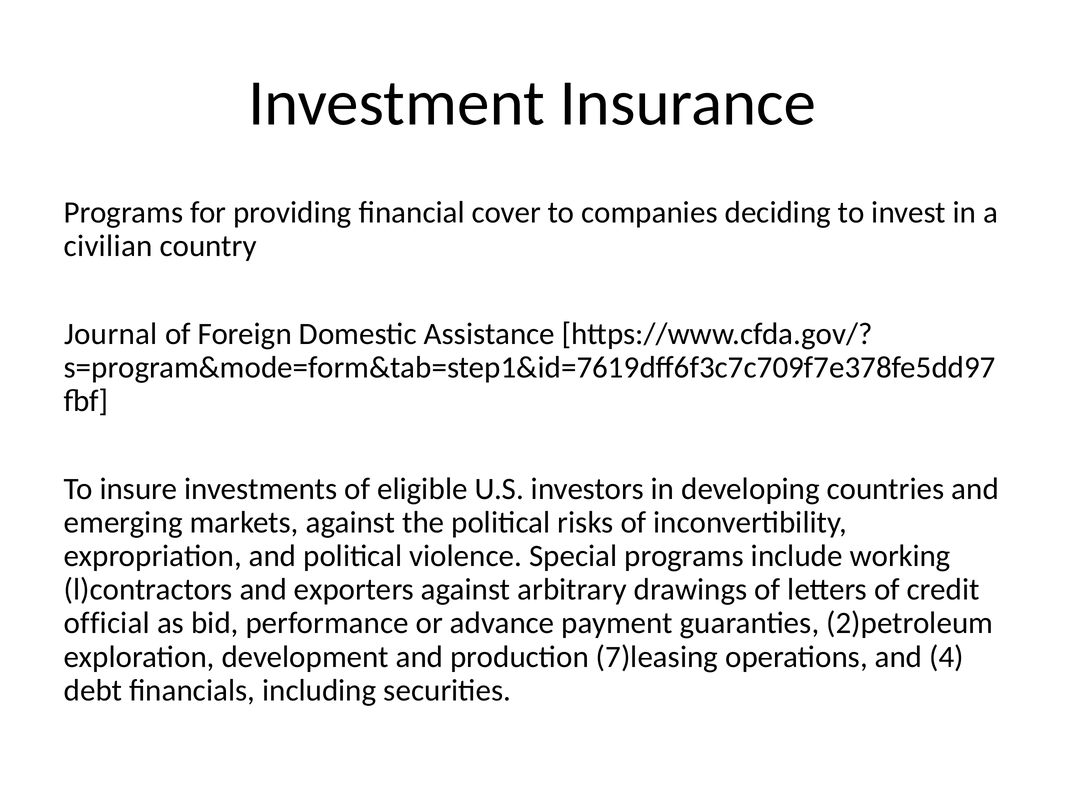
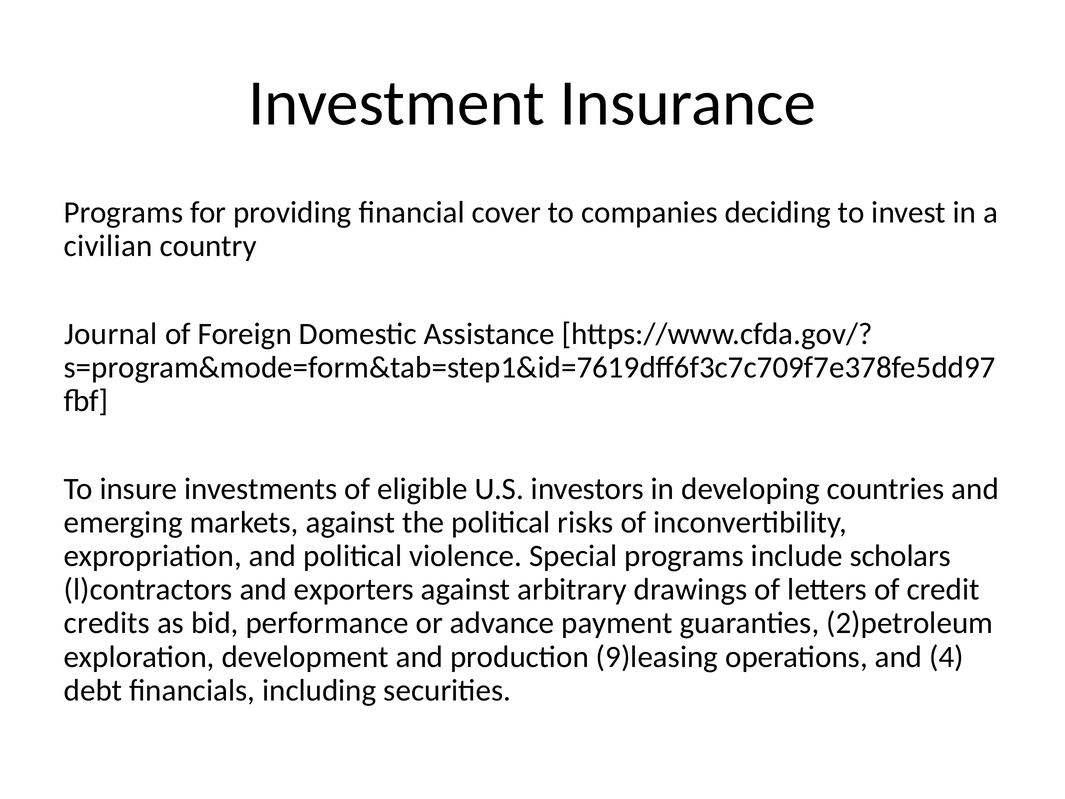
working: working -> scholars
official: official -> credits
7)leasing: 7)leasing -> 9)leasing
